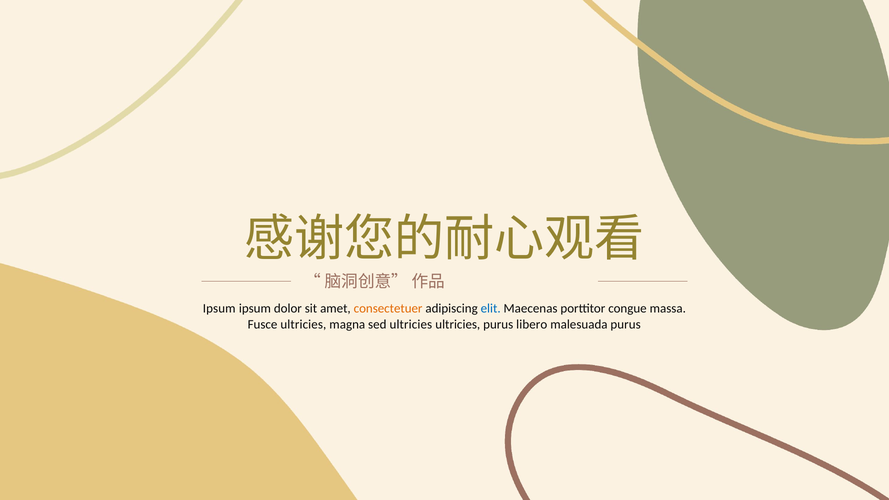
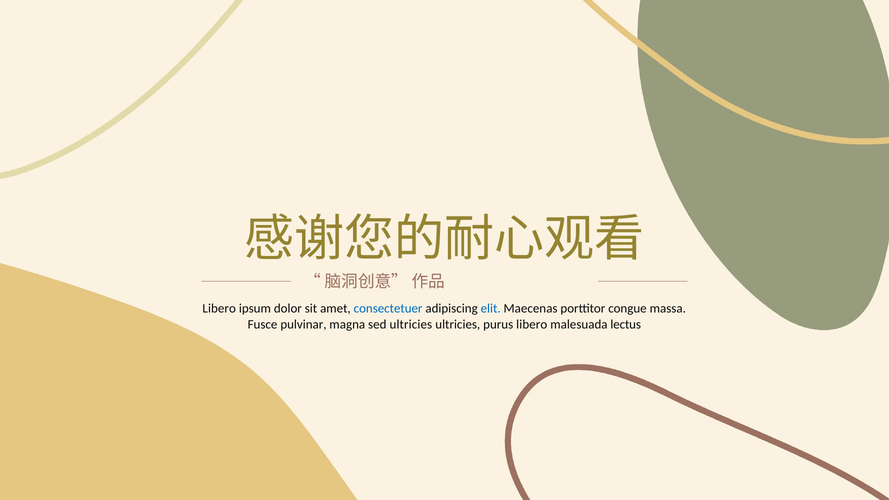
Ipsum at (219, 309): Ipsum -> Libero
consectetuer colour: orange -> blue
Fusce ultricies: ultricies -> pulvinar
malesuada purus: purus -> lectus
